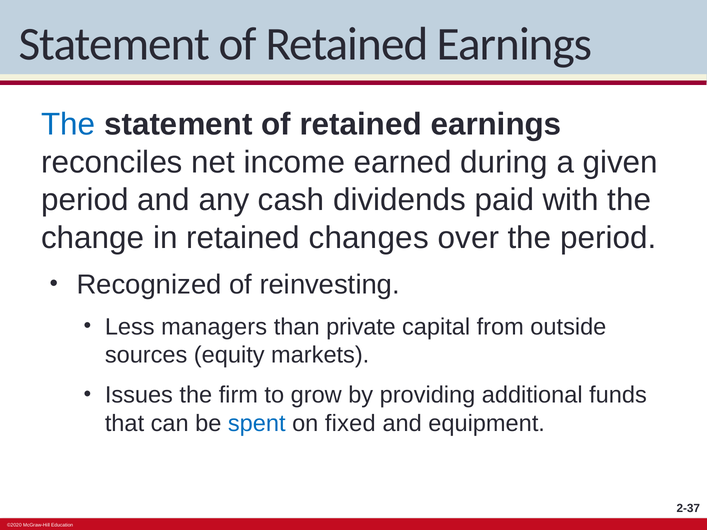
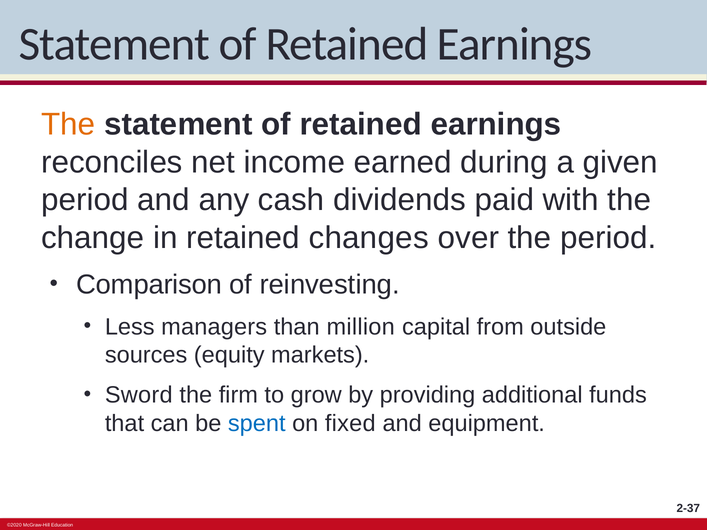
The at (68, 125) colour: blue -> orange
Recognized: Recognized -> Comparison
private: private -> million
Issues: Issues -> Sword
